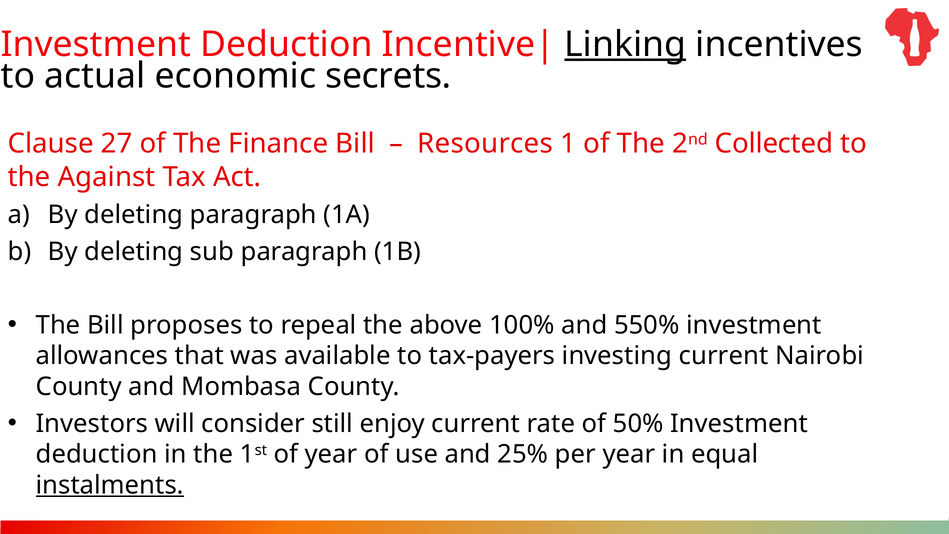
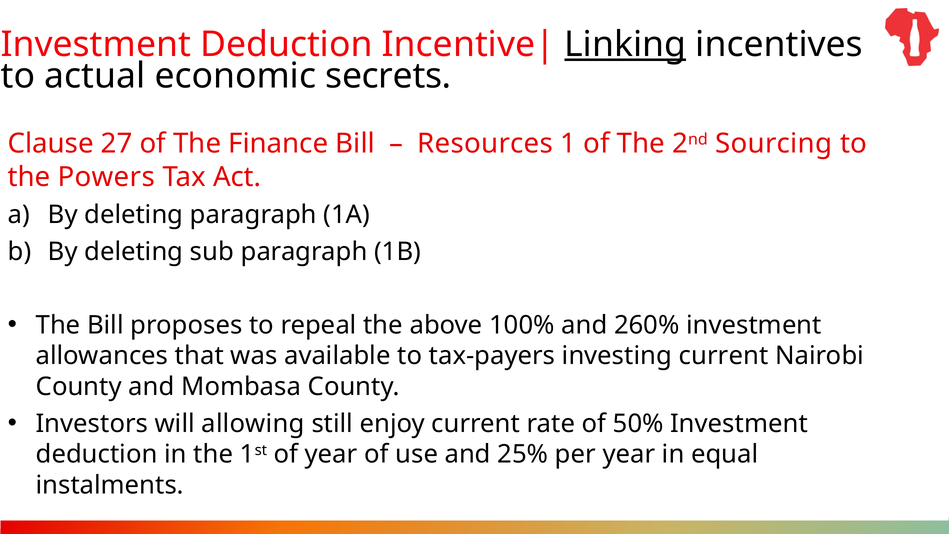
Collected: Collected -> Sourcing
Against: Against -> Powers
550%: 550% -> 260%
consider: consider -> allowing
instalments underline: present -> none
